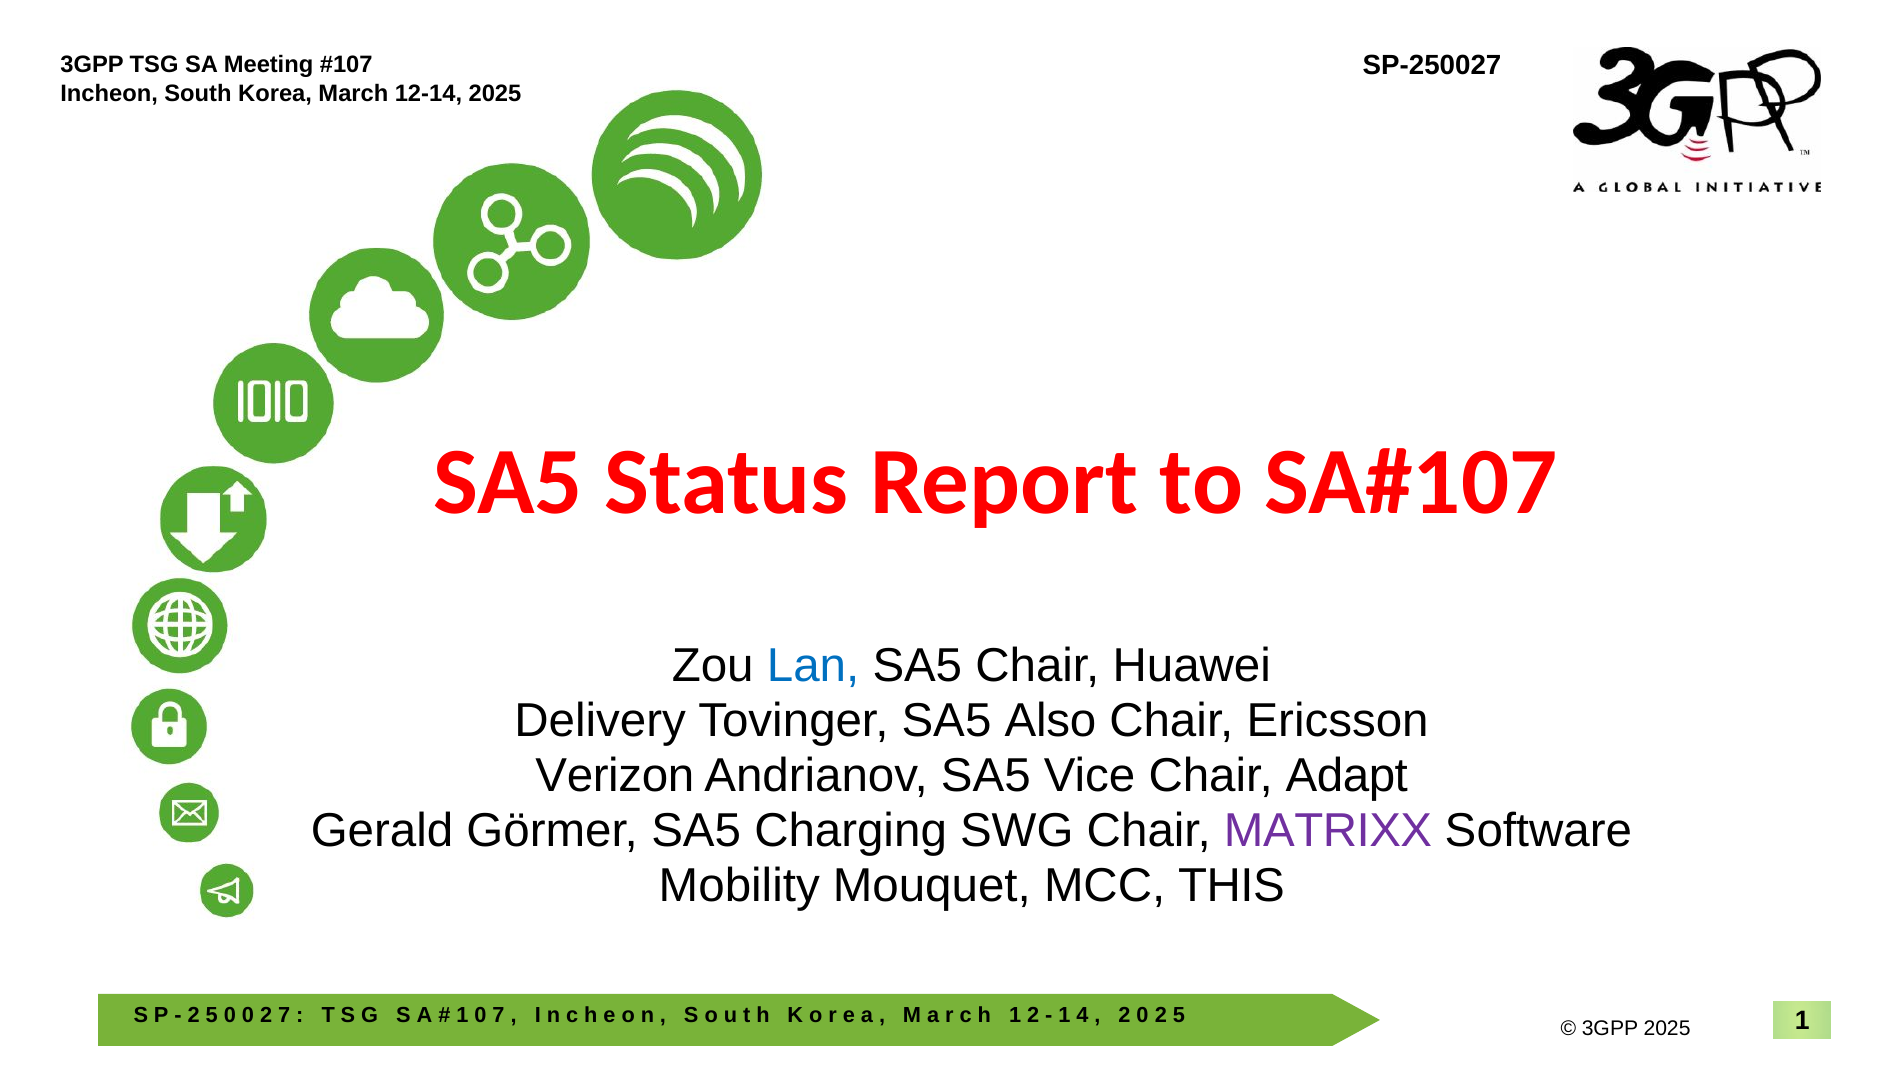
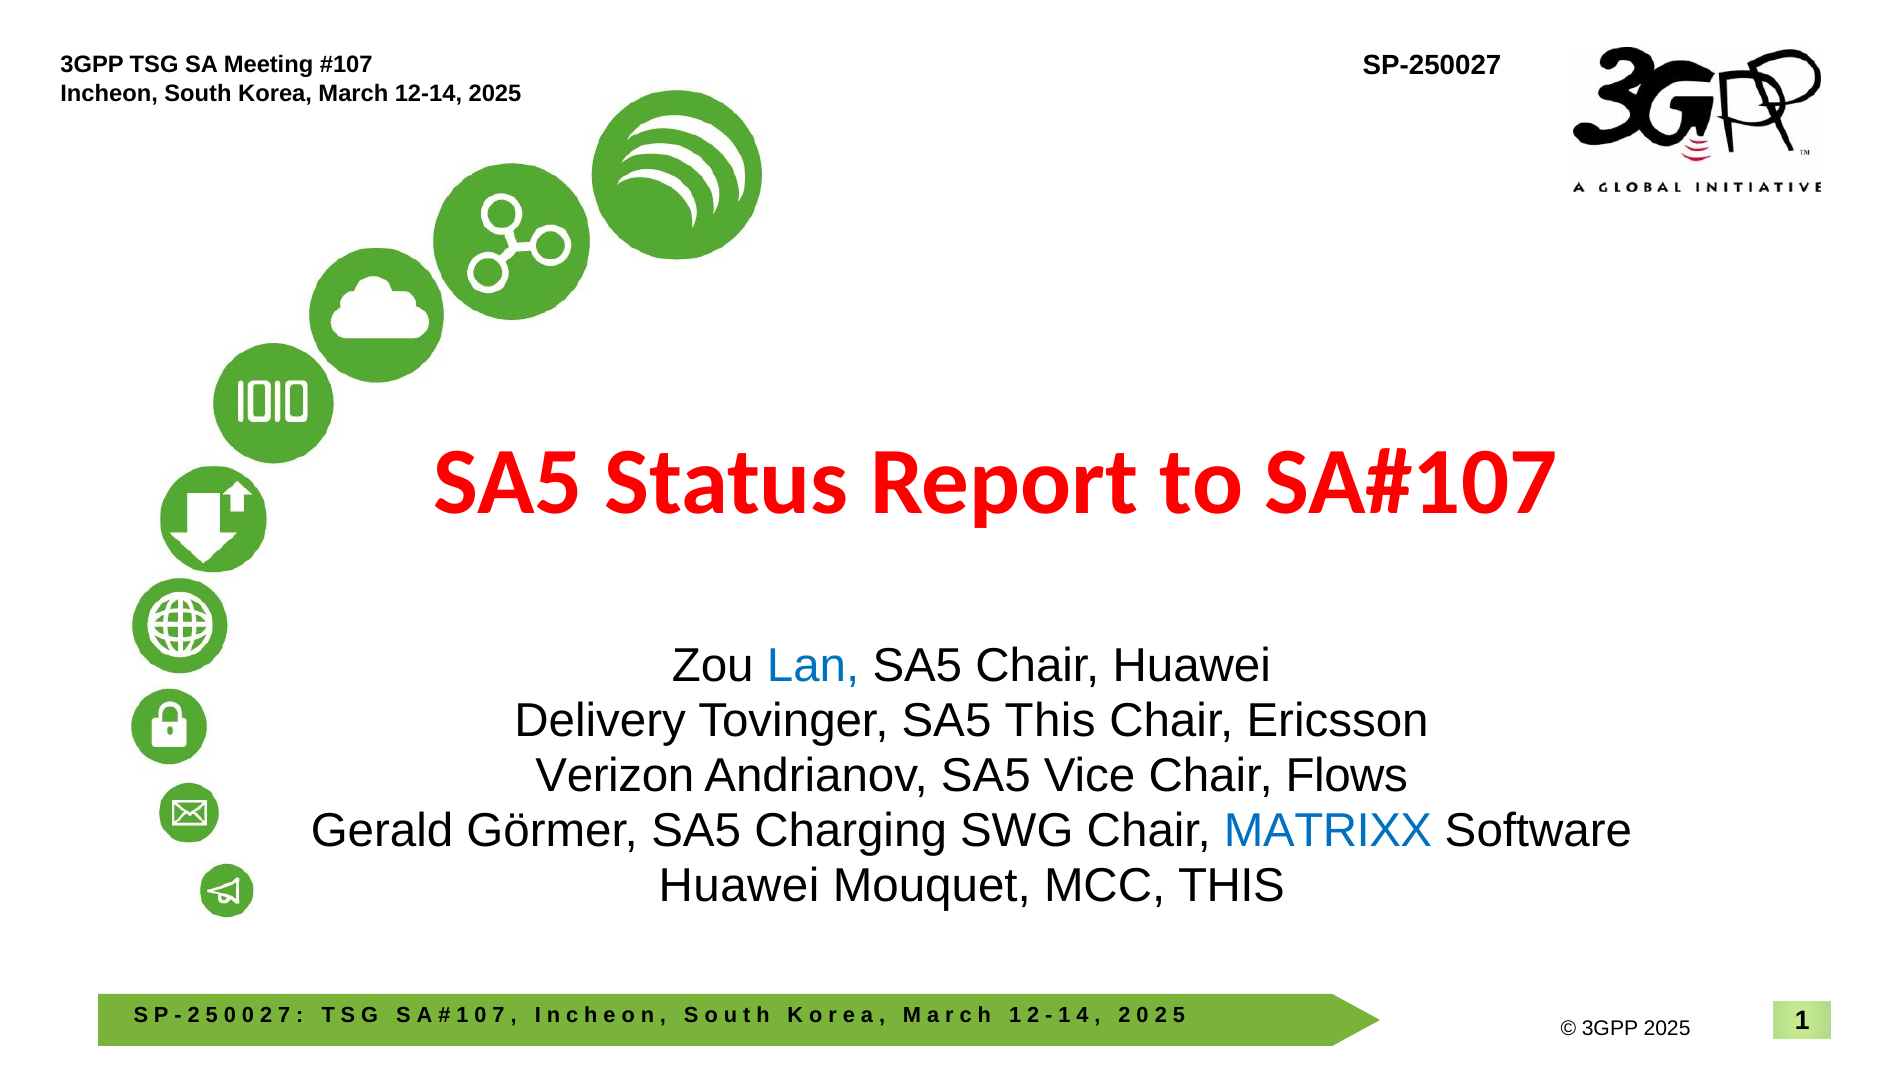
SA5 Also: Also -> This
Adapt: Adapt -> Flows
MATRIXX colour: purple -> blue
Mobility at (739, 886): Mobility -> Huawei
